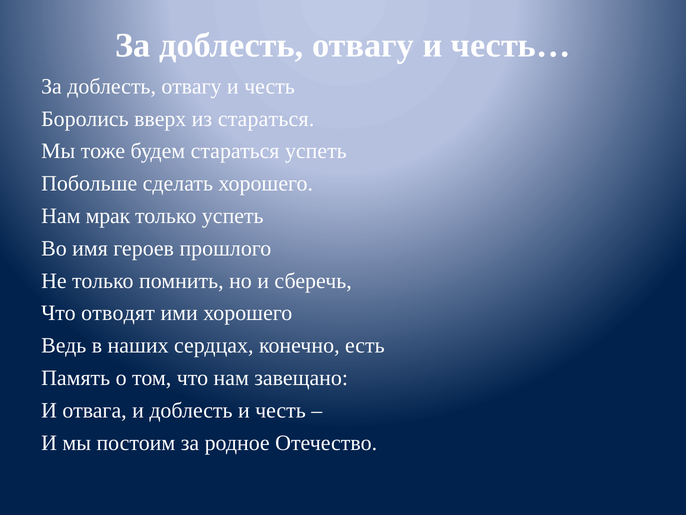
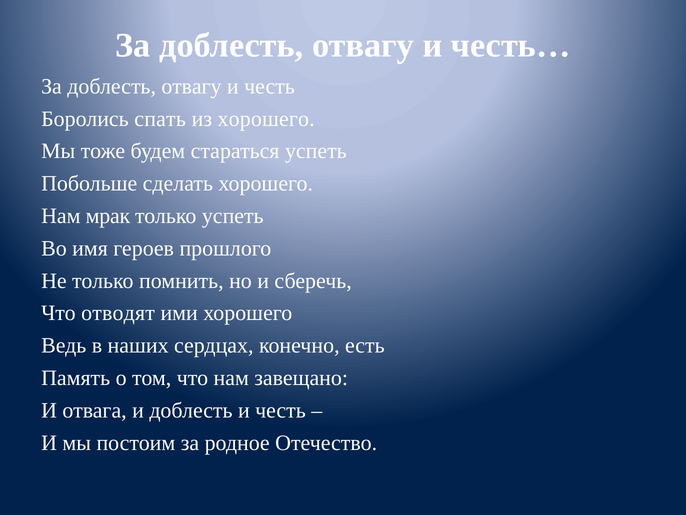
вверх: вверх -> спать
из стараться: стараться -> хорошего
